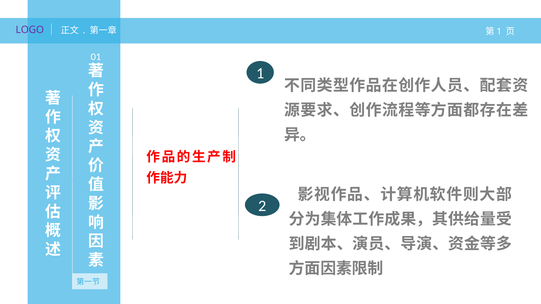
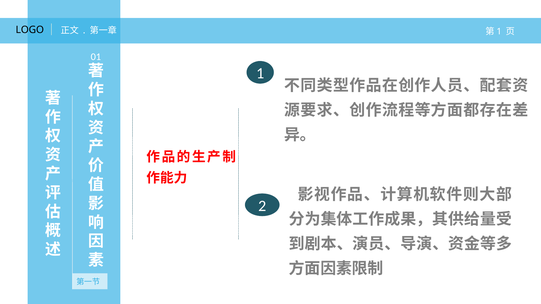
LOGO colour: purple -> black
